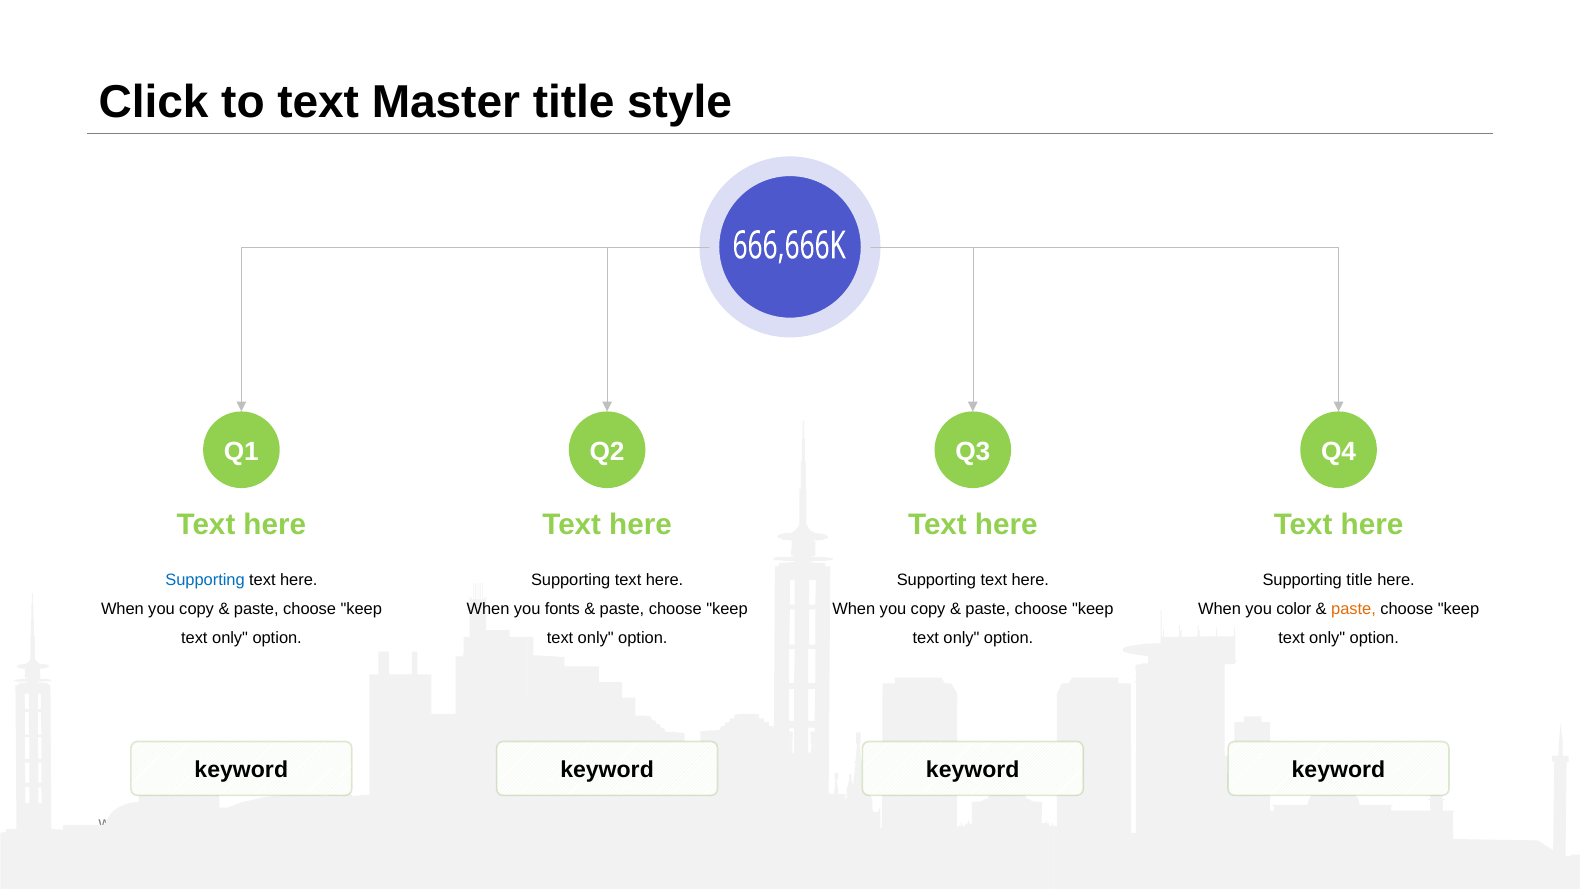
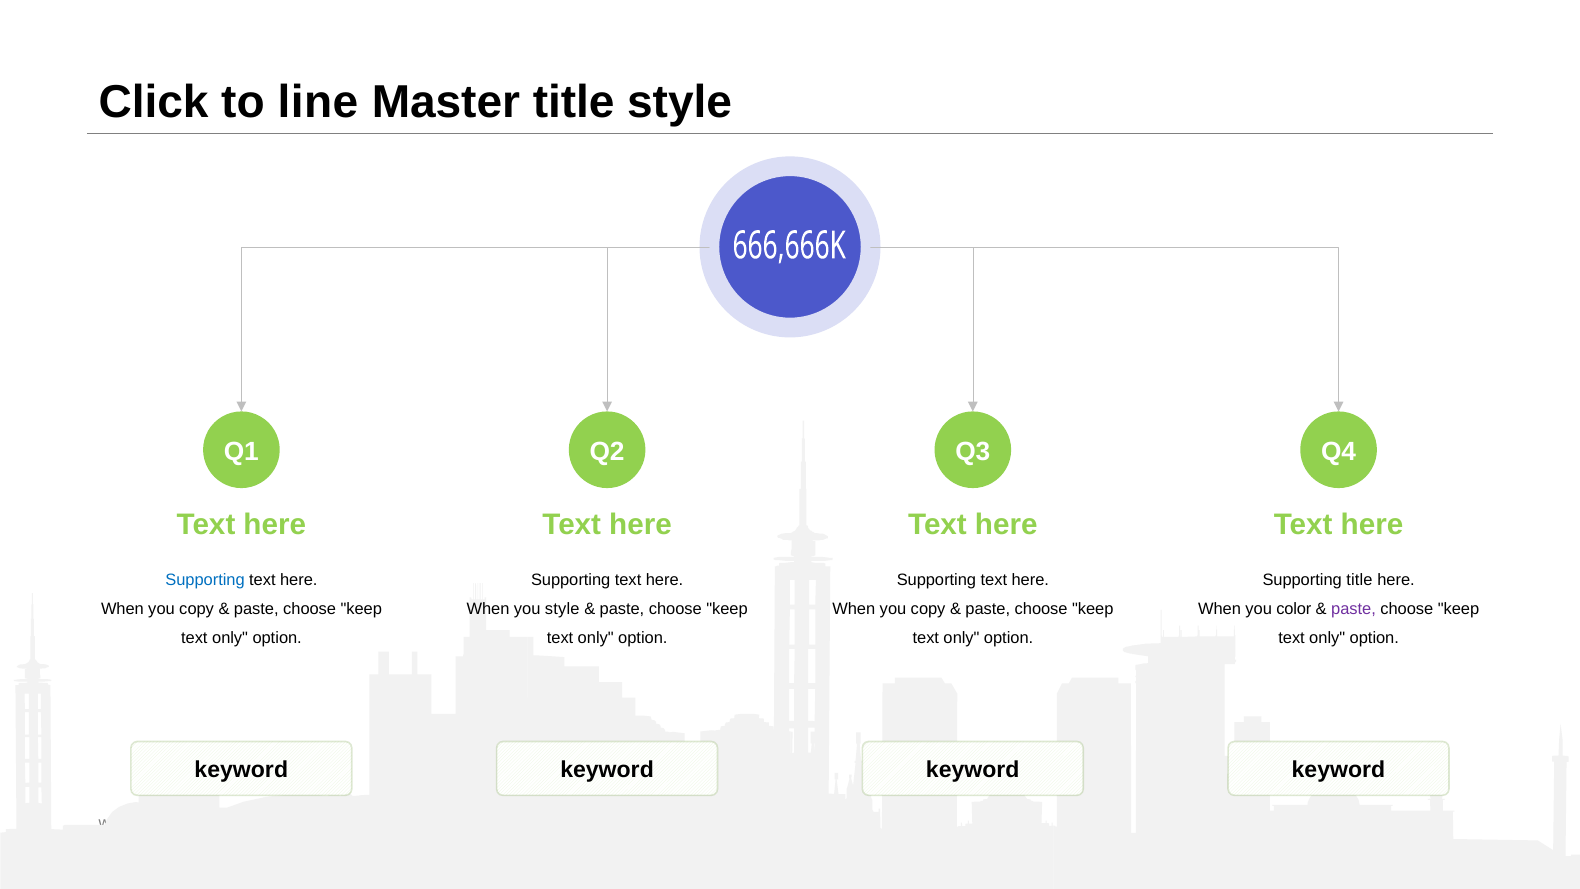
to text: text -> line
you fonts: fonts -> style
paste at (1353, 609) colour: orange -> purple
